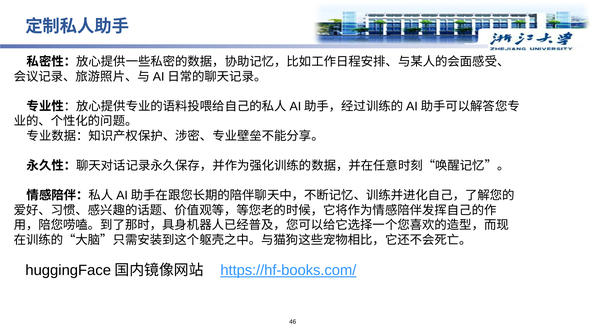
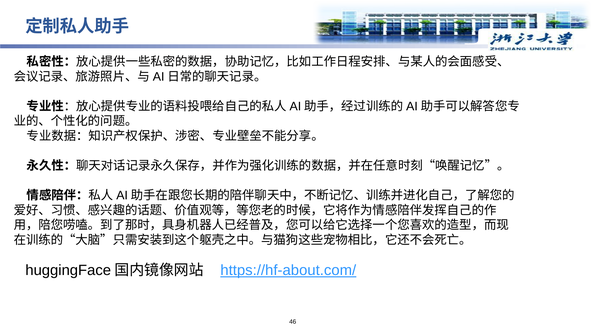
https://hf-books.com/: https://hf-books.com/ -> https://hf-about.com/
